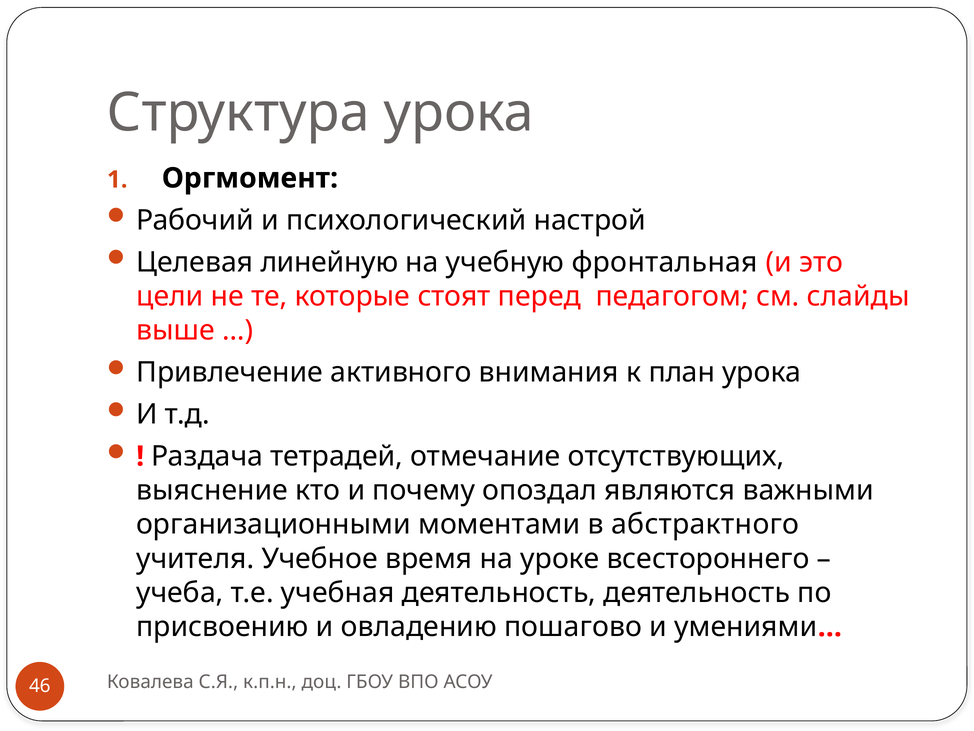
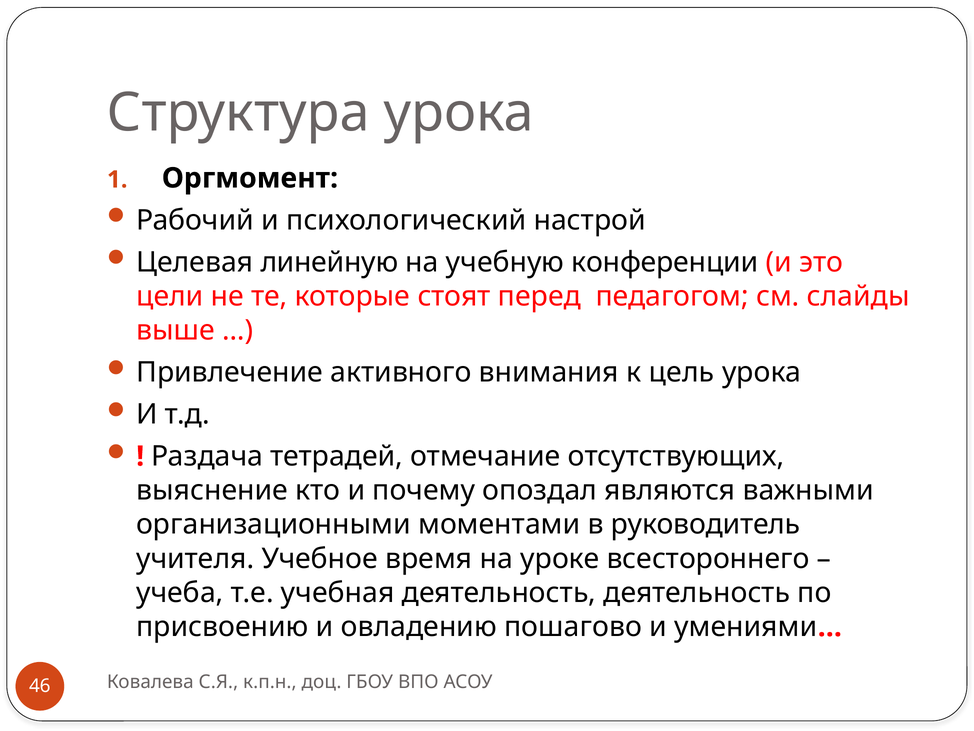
фронтальная: фронтальная -> конференции
план: план -> цель
абстрактного: абстрактного -> руководитель
